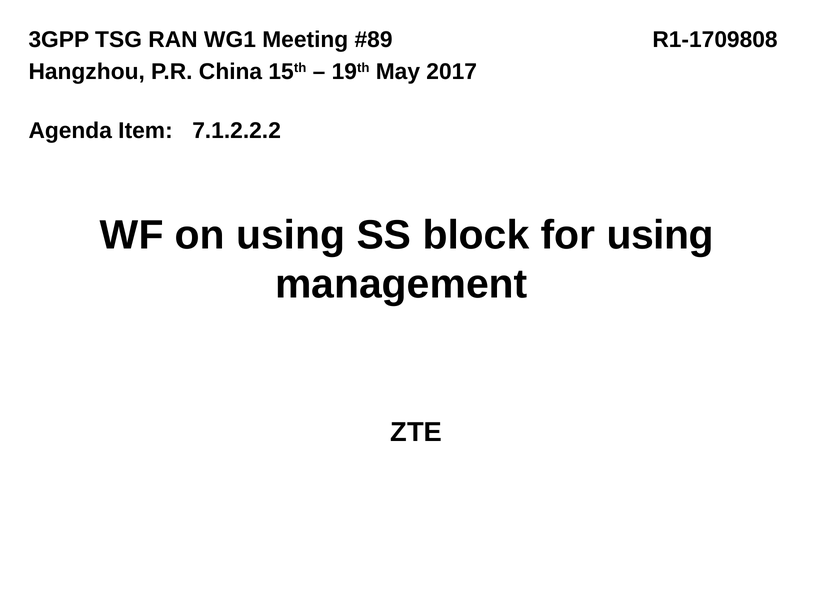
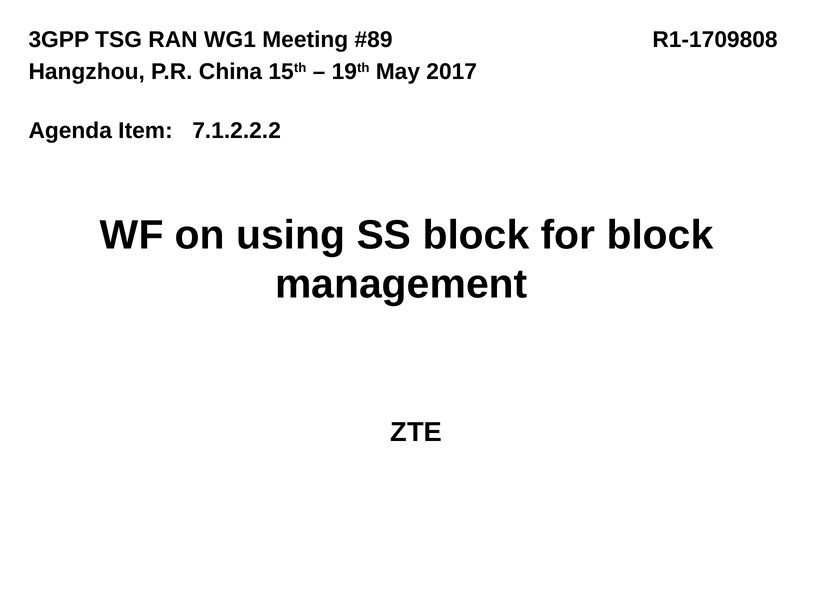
for using: using -> block
